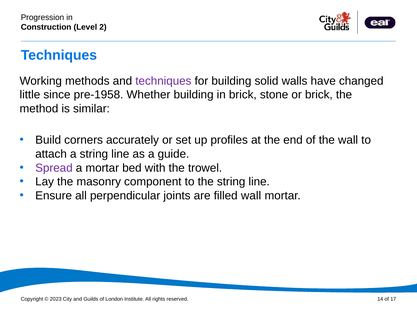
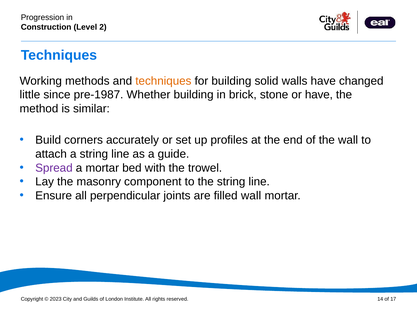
techniques at (163, 81) colour: purple -> orange
pre-1958: pre-1958 -> pre-1987
or brick: brick -> have
